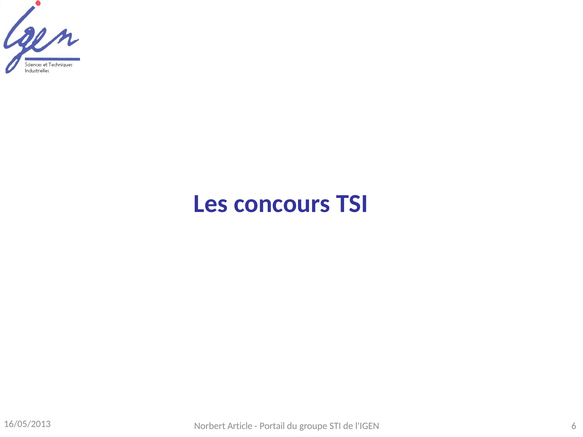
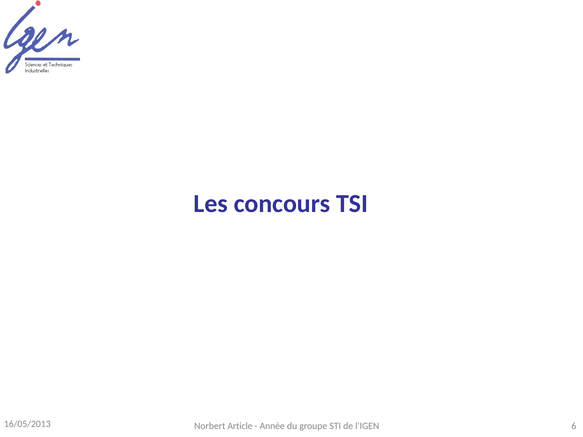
Portail: Portail -> Année
